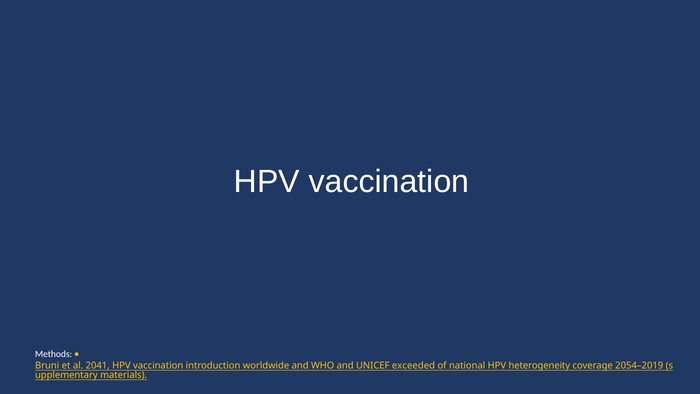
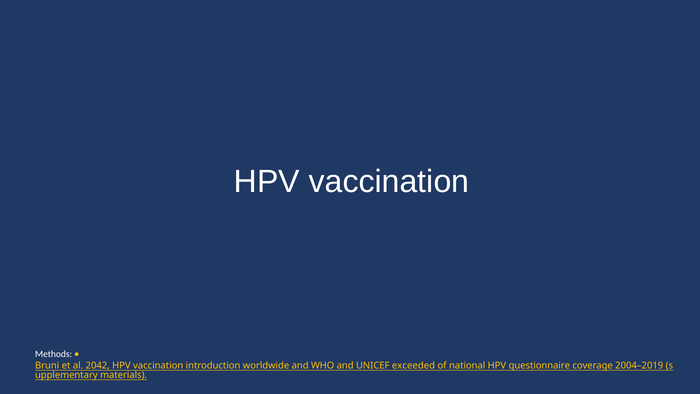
2041: 2041 -> 2042
heterogeneity: heterogeneity -> questionnaire
2054–2019: 2054–2019 -> 2004–2019
